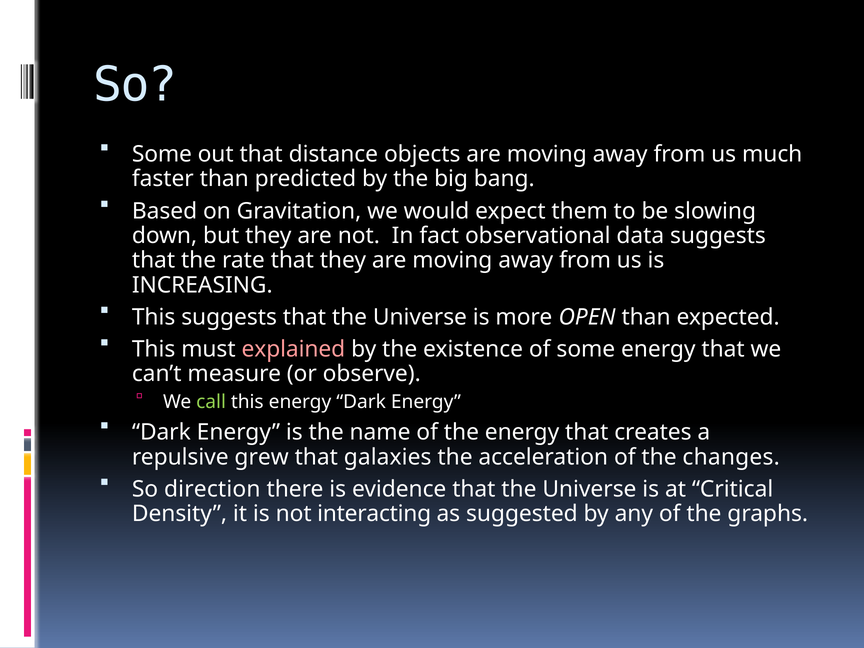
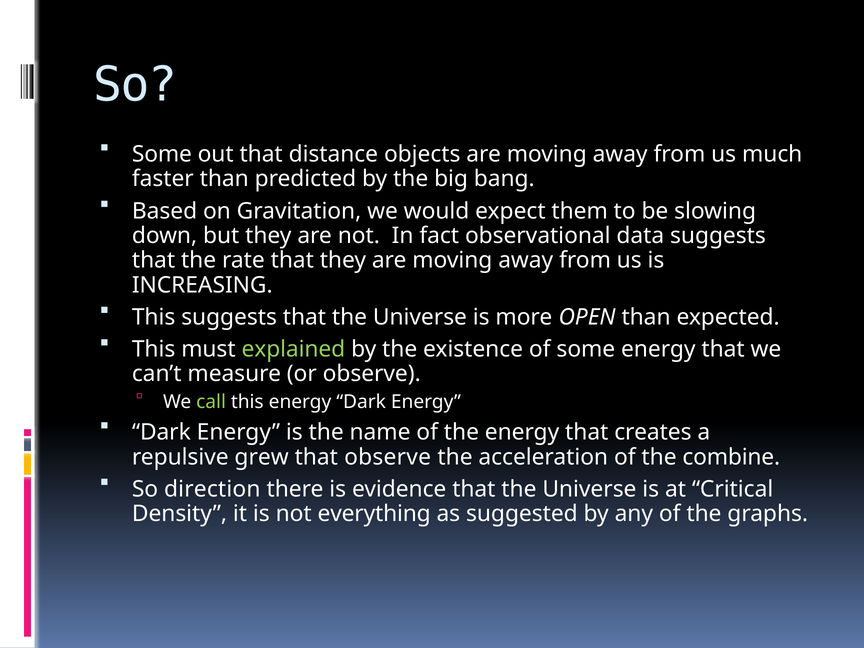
explained colour: pink -> light green
that galaxies: galaxies -> observe
changes: changes -> combine
interacting: interacting -> everything
